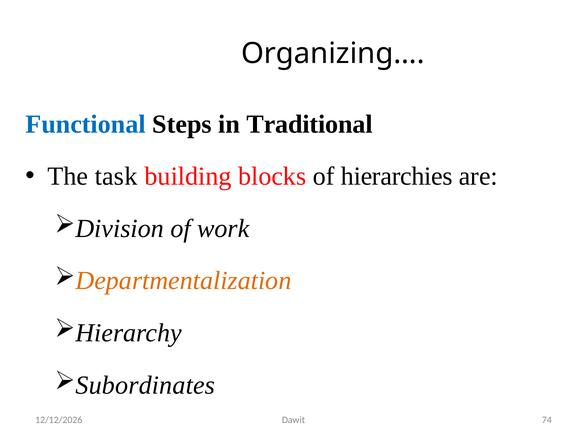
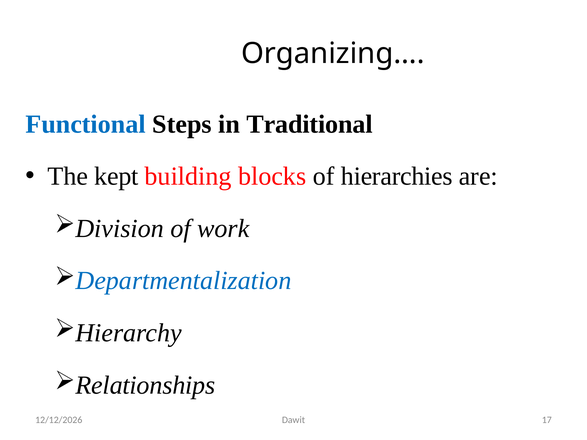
task: task -> kept
Departmentalization colour: orange -> blue
Subordinates: Subordinates -> Relationships
74: 74 -> 17
